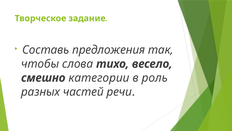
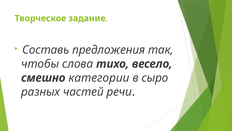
роль: роль -> сыро
